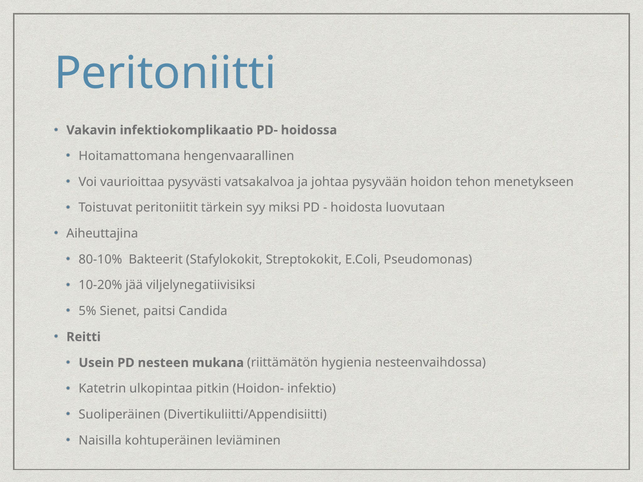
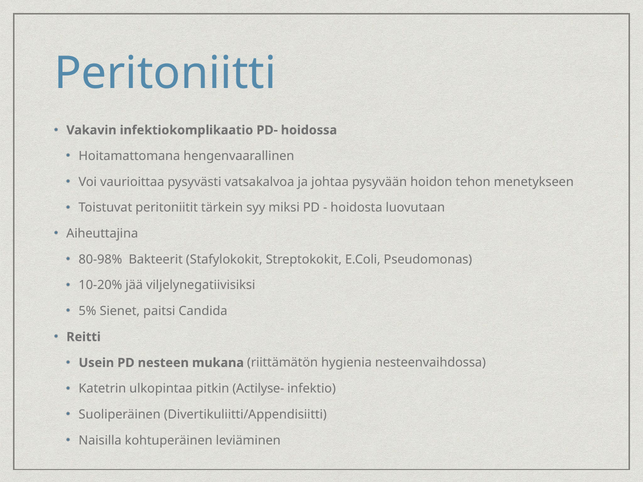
80-10%: 80-10% -> 80-98%
Hoidon-: Hoidon- -> Actilyse-
